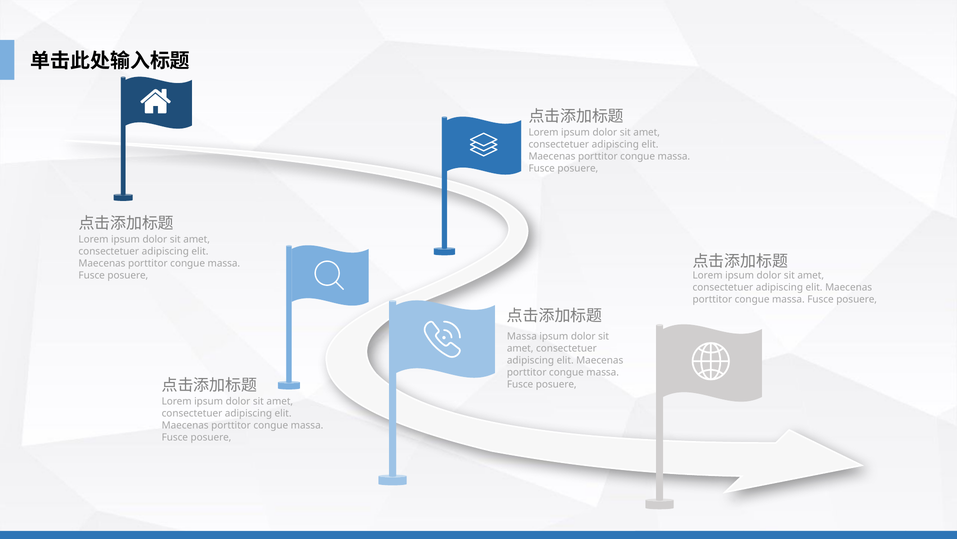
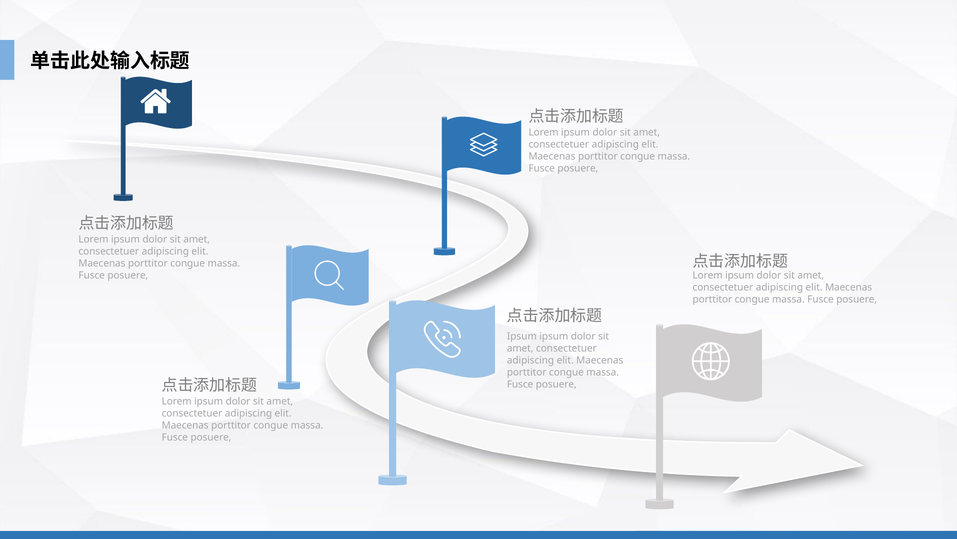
Massa at (522, 336): Massa -> Ipsum
